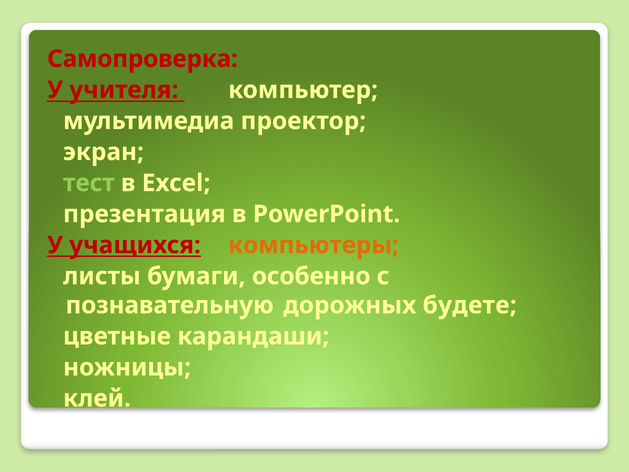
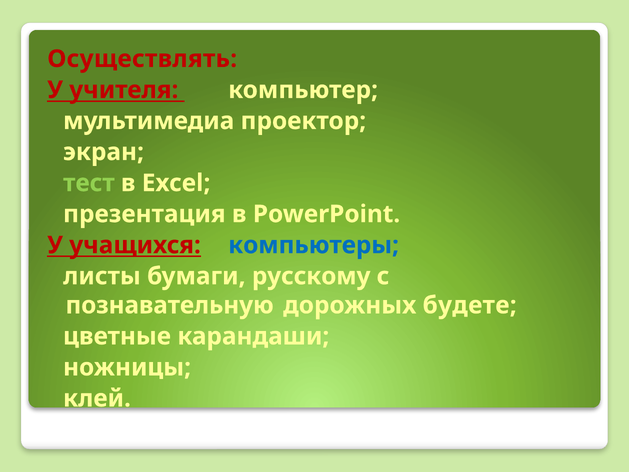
Самопроверка: Самопроверка -> Осуществлять
компьютеры colour: orange -> blue
особенно: особенно -> русскому
